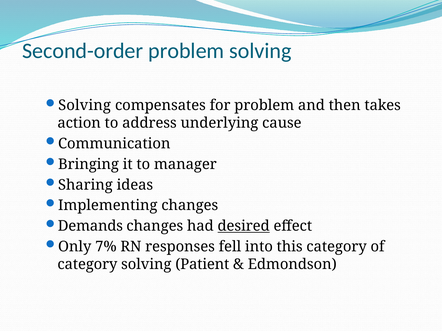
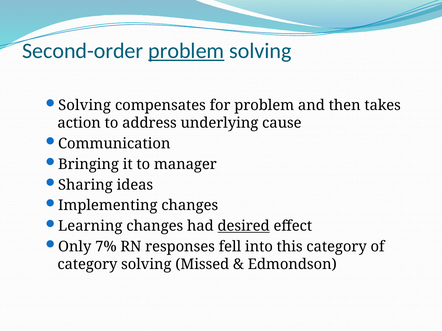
problem at (186, 51) underline: none -> present
Demands: Demands -> Learning
Patient: Patient -> Missed
